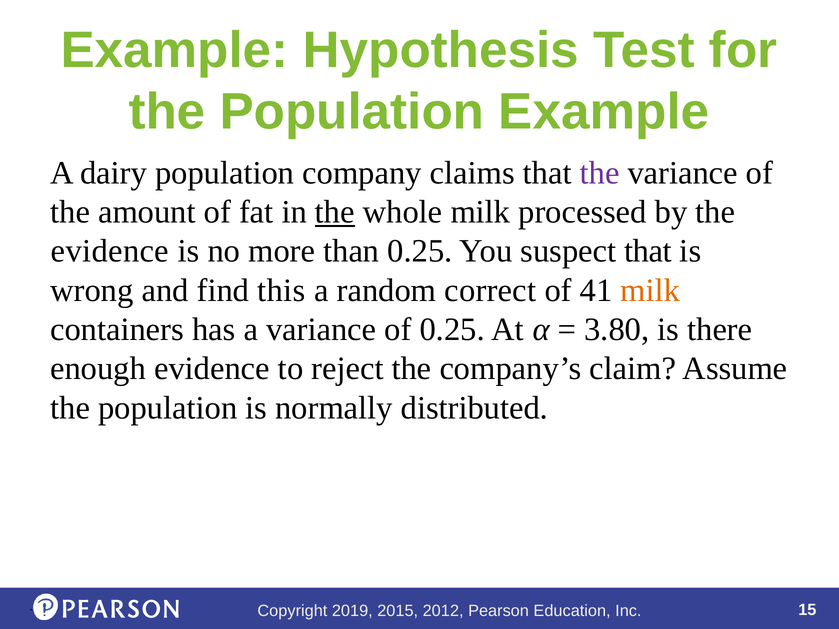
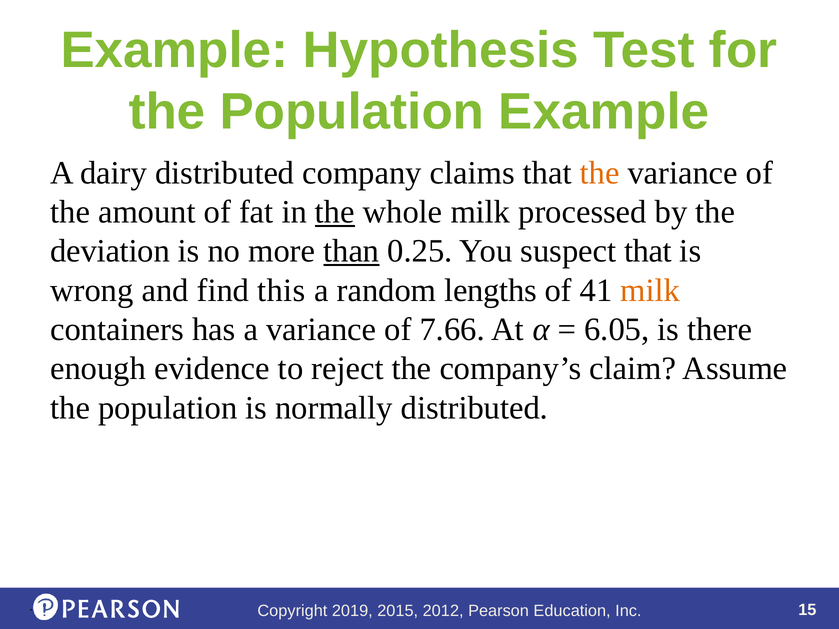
dairy population: population -> distributed
the at (600, 173) colour: purple -> orange
evidence at (110, 251): evidence -> deviation
than underline: none -> present
correct: correct -> lengths
of 0.25: 0.25 -> 7.66
3.80: 3.80 -> 6.05
